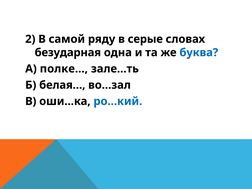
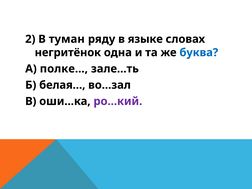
самой: самой -> туман
серые: серые -> языке
безударная: безударная -> негритёнок
ро…кий colour: blue -> purple
